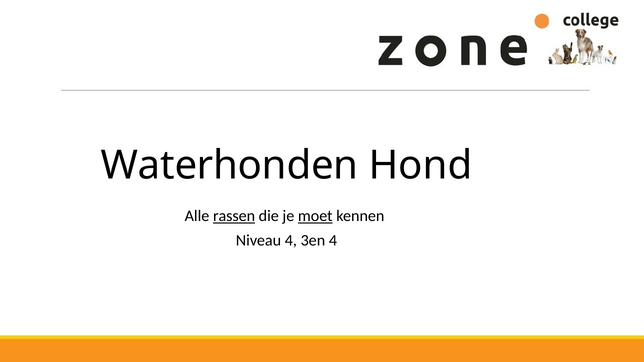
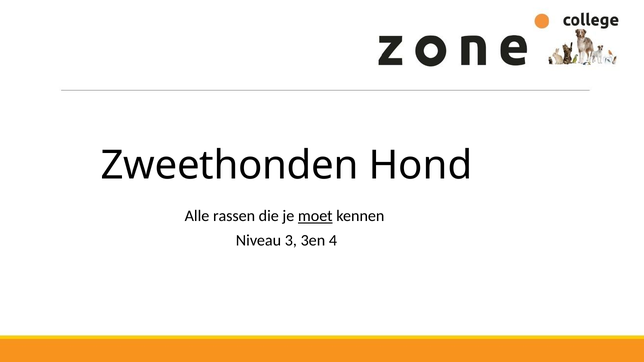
Waterhonden: Waterhonden -> Zweethonden
rassen underline: present -> none
Niveau 4: 4 -> 3
